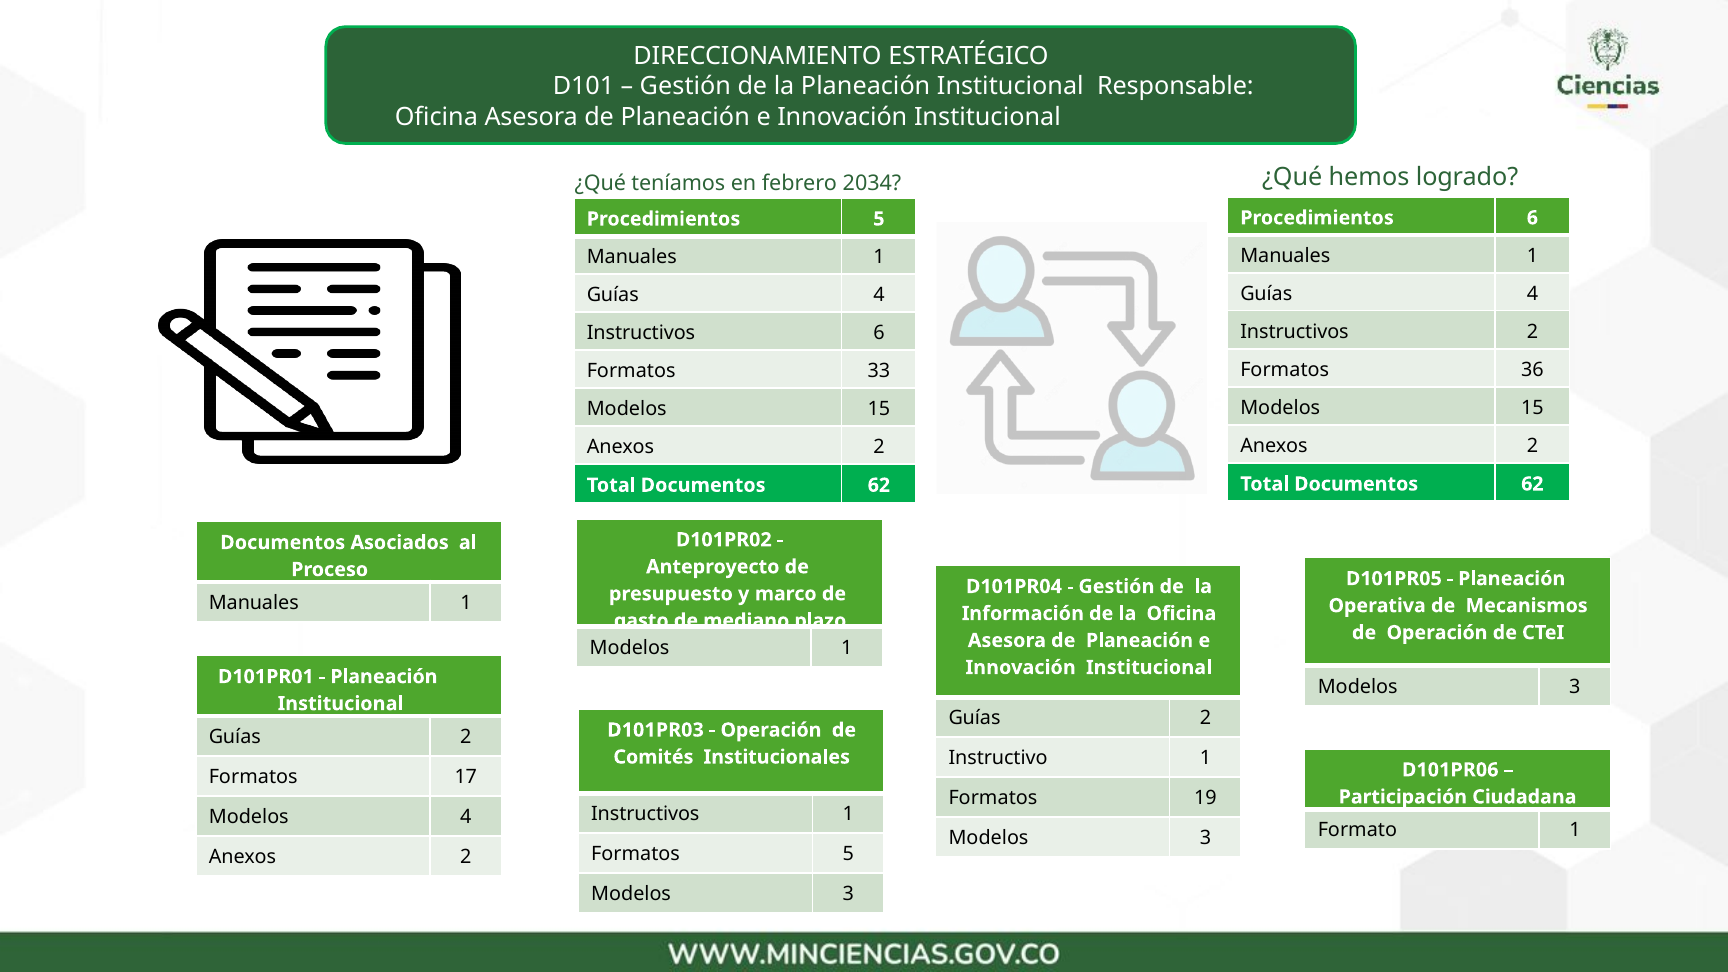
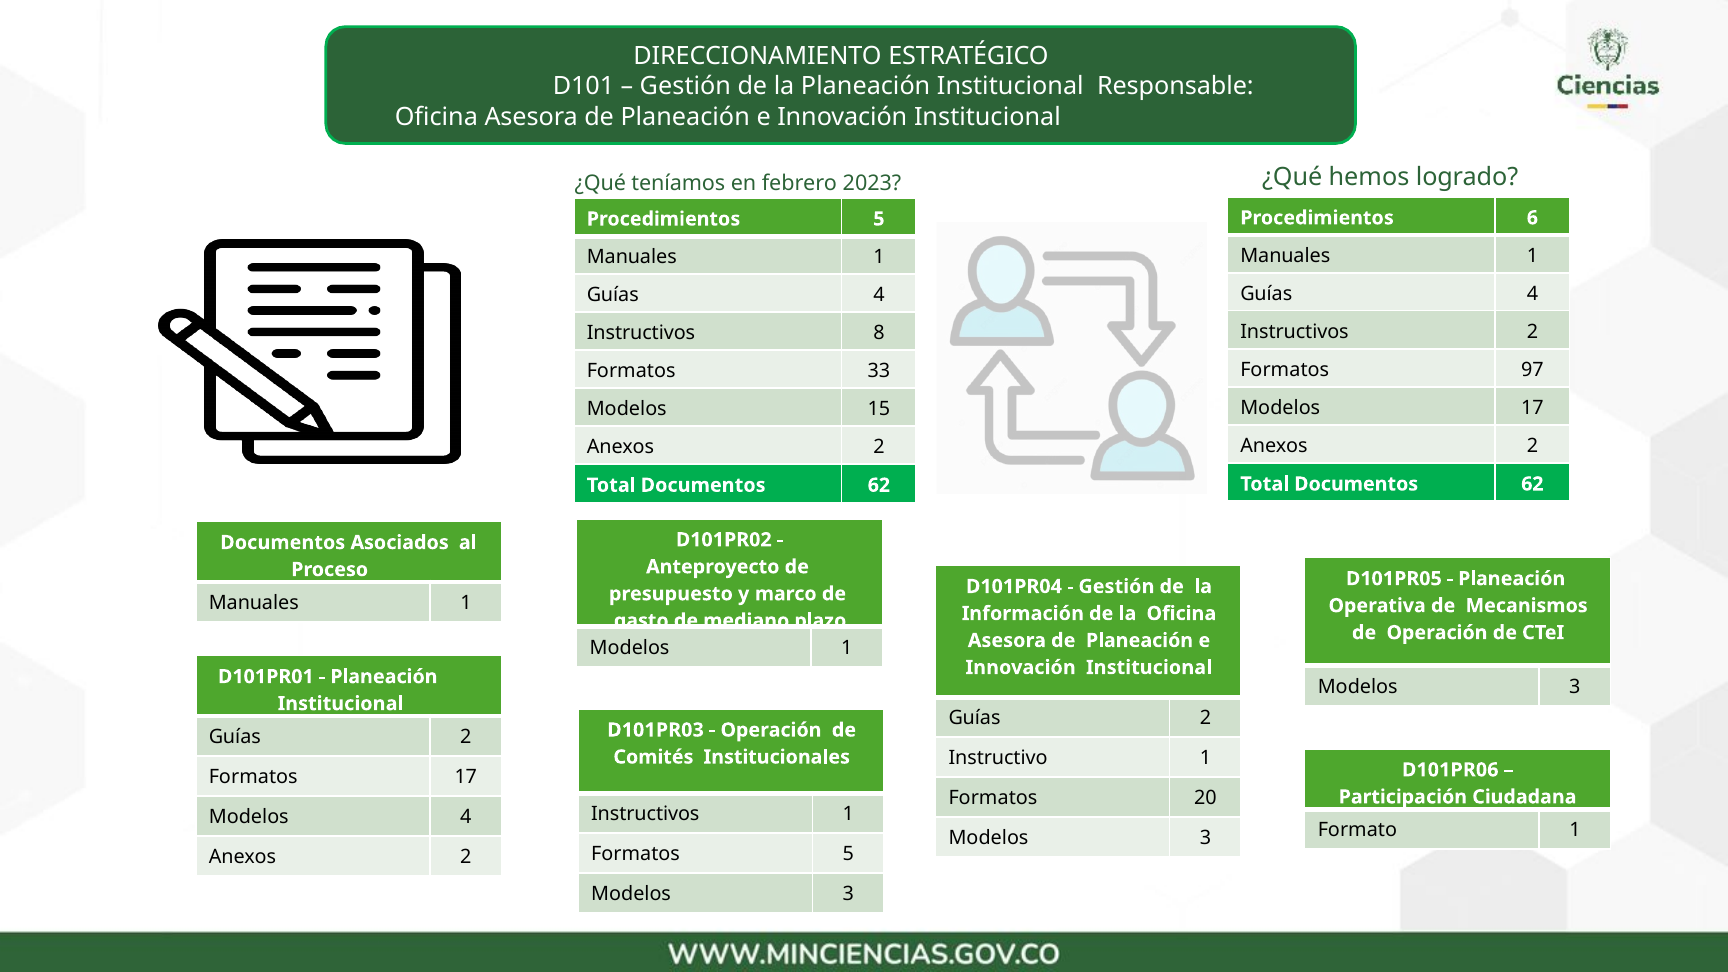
2034: 2034 -> 2023
Instructivos 6: 6 -> 8
36: 36 -> 97
15 at (1532, 408): 15 -> 17
19: 19 -> 20
